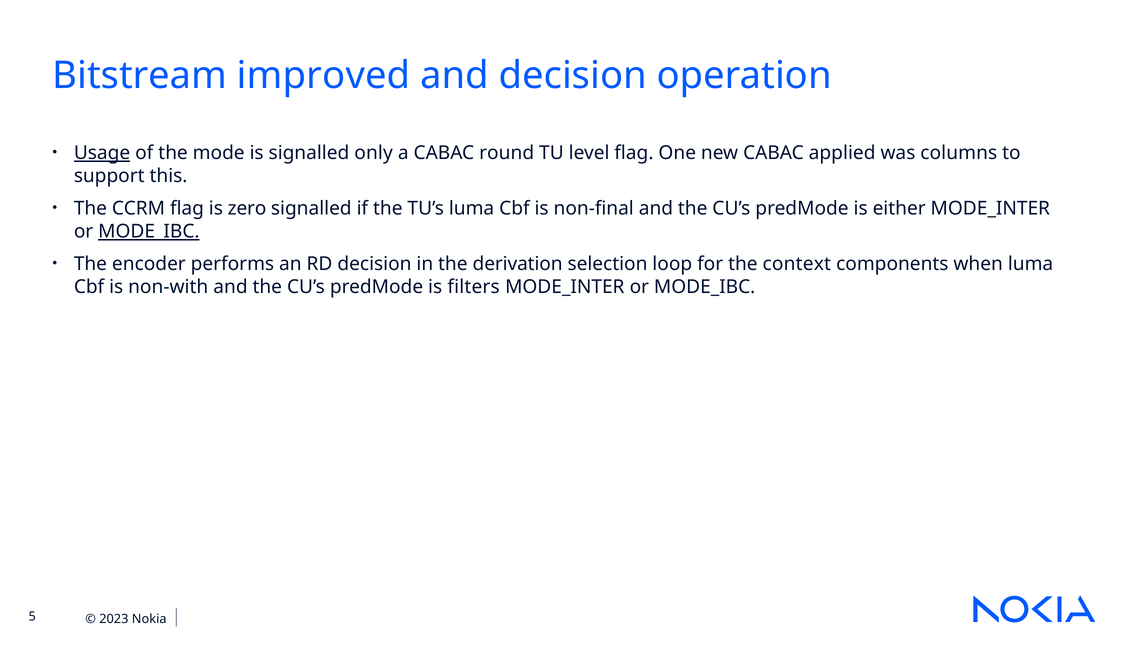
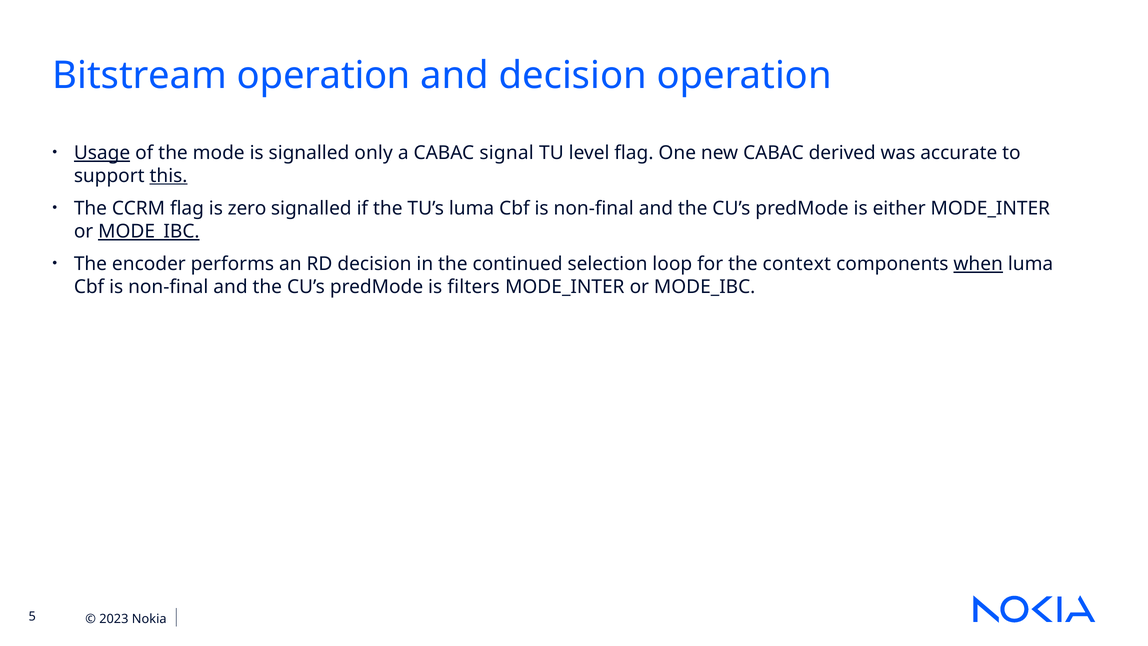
Bitstream improved: improved -> operation
round: round -> signal
applied: applied -> derived
columns: columns -> accurate
this underline: none -> present
derivation: derivation -> continued
when underline: none -> present
non-with at (168, 287): non-with -> non-final
